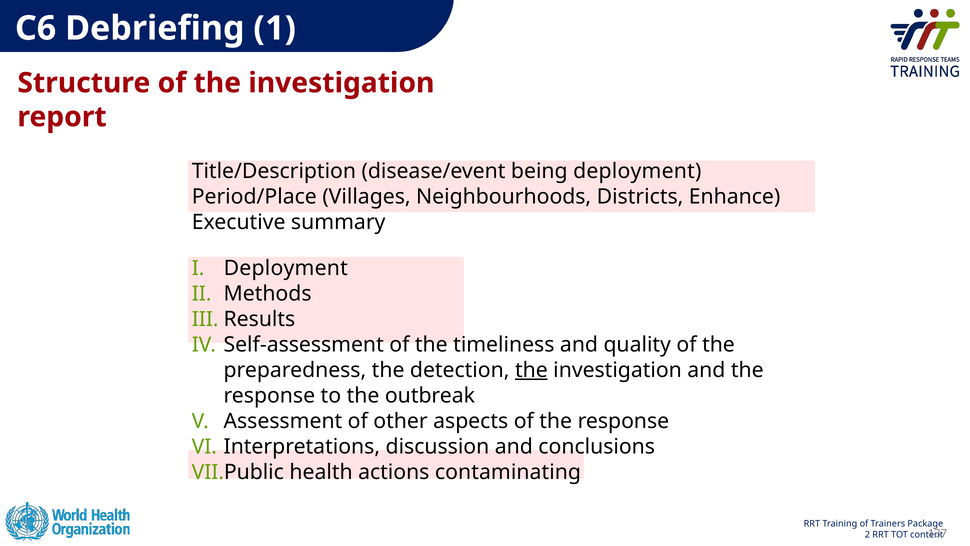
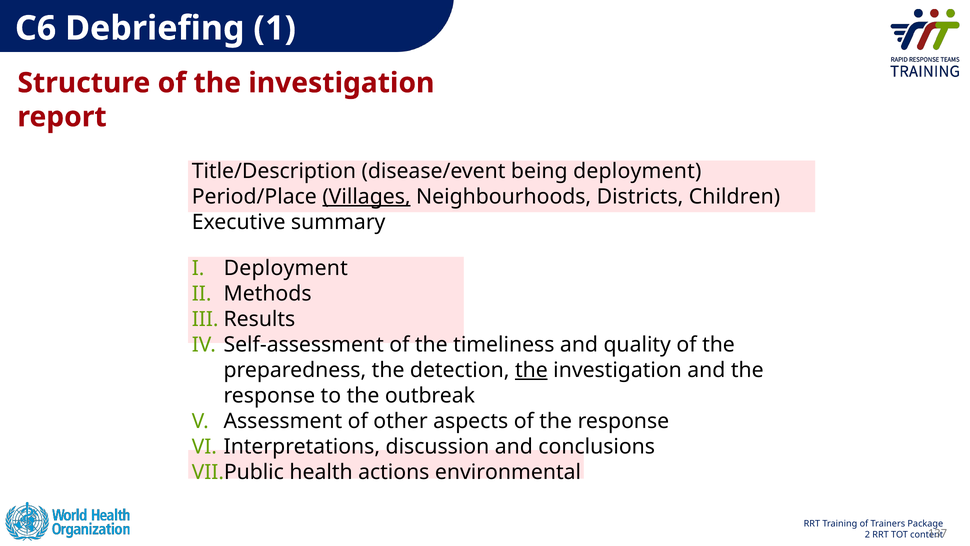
Villages underline: none -> present
Enhance: Enhance -> Children
contaminating: contaminating -> environmental
